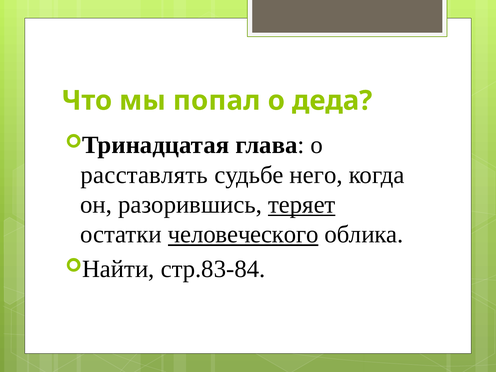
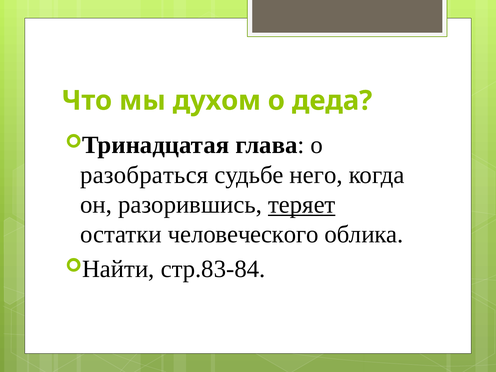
попал: попал -> духом
расставлять: расставлять -> разобраться
человеческого underline: present -> none
